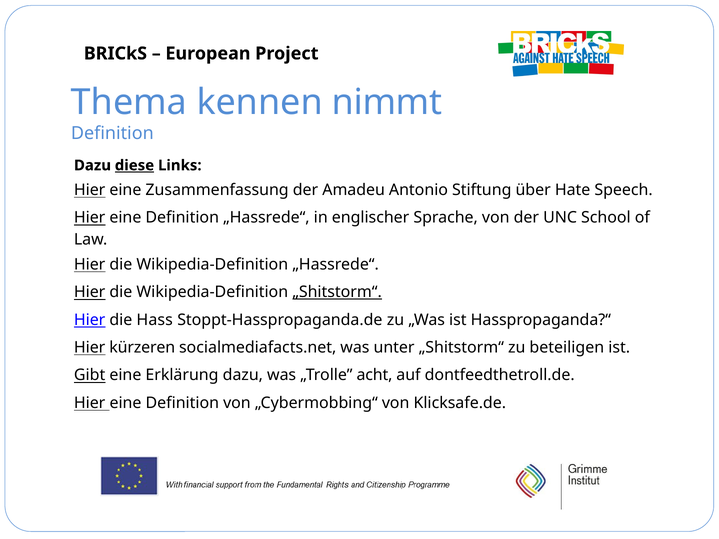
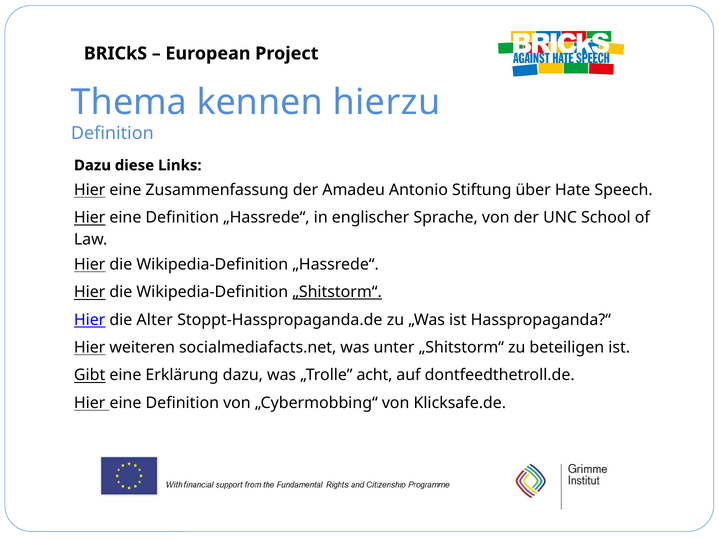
nimmt: nimmt -> hierzu
diese underline: present -> none
Hass: Hass -> Alter
kürzeren: kürzeren -> weiteren
